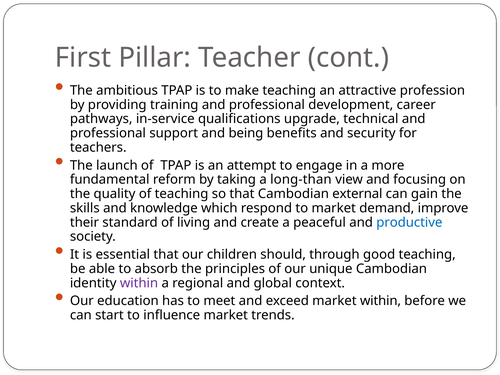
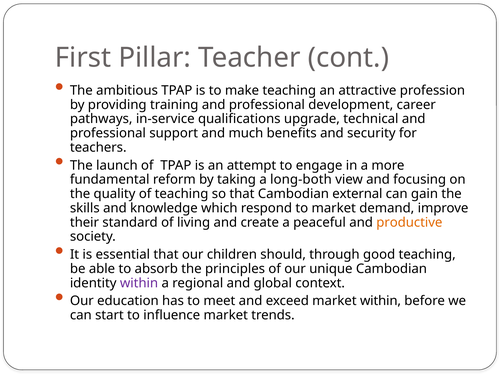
being: being -> much
long-than: long-than -> long-both
productive colour: blue -> orange
